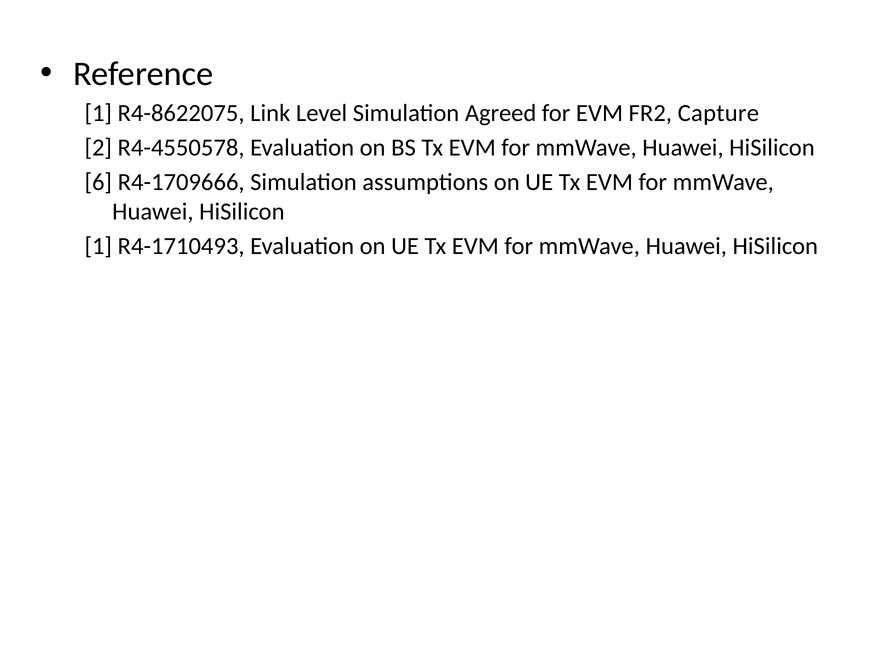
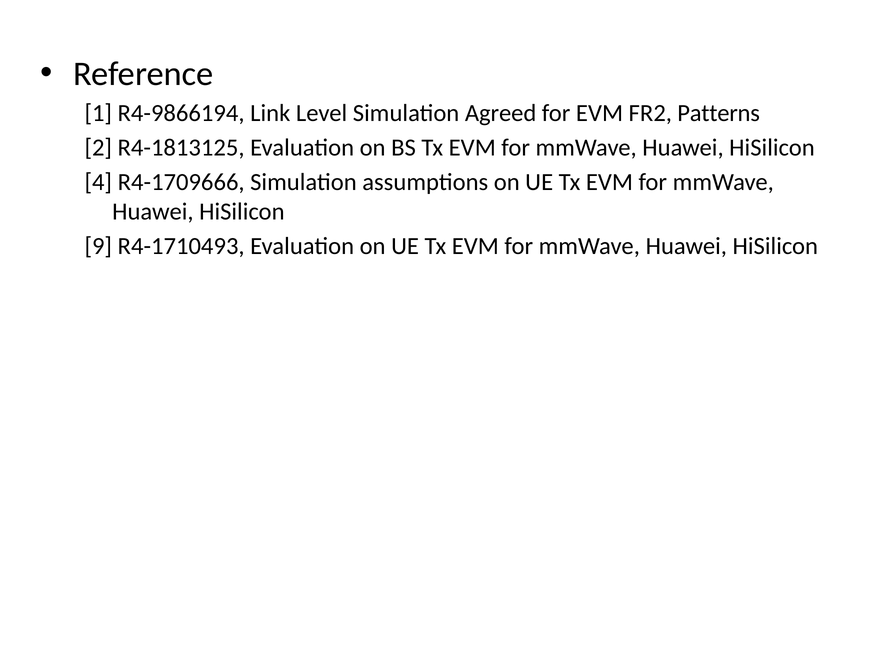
R4-8622075: R4-8622075 -> R4-9866194
Capture: Capture -> Patterns
R4-4550578: R4-4550578 -> R4-1813125
6: 6 -> 4
1 at (98, 246): 1 -> 9
